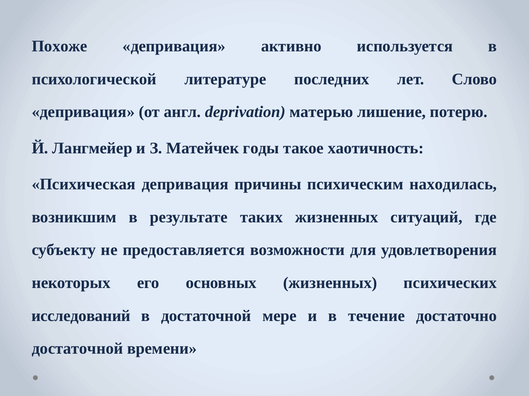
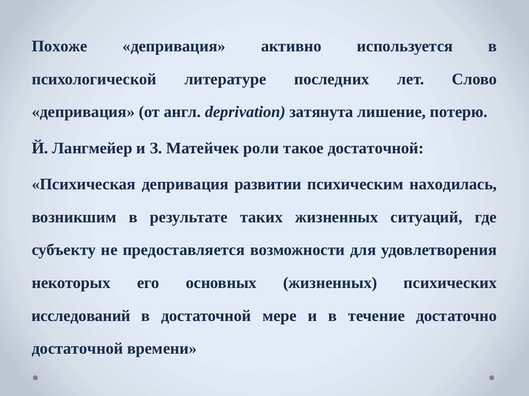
матерью: матерью -> затянута
годы: годы -> роли
такое хаотичность: хаотичность -> достаточной
причины: причины -> развитии
